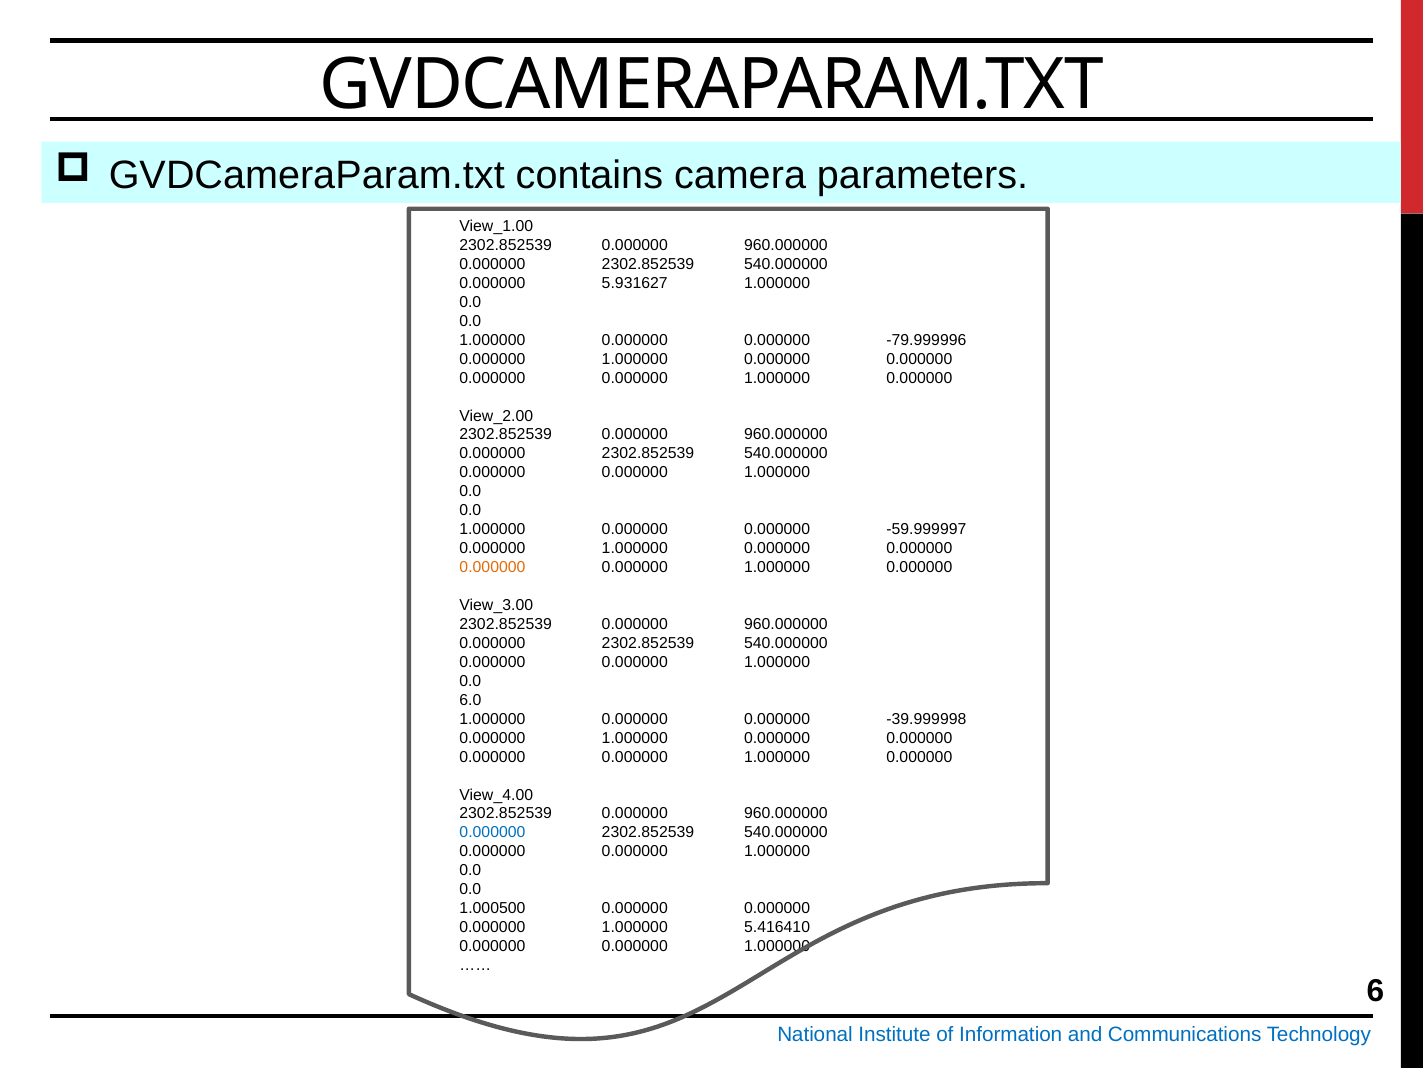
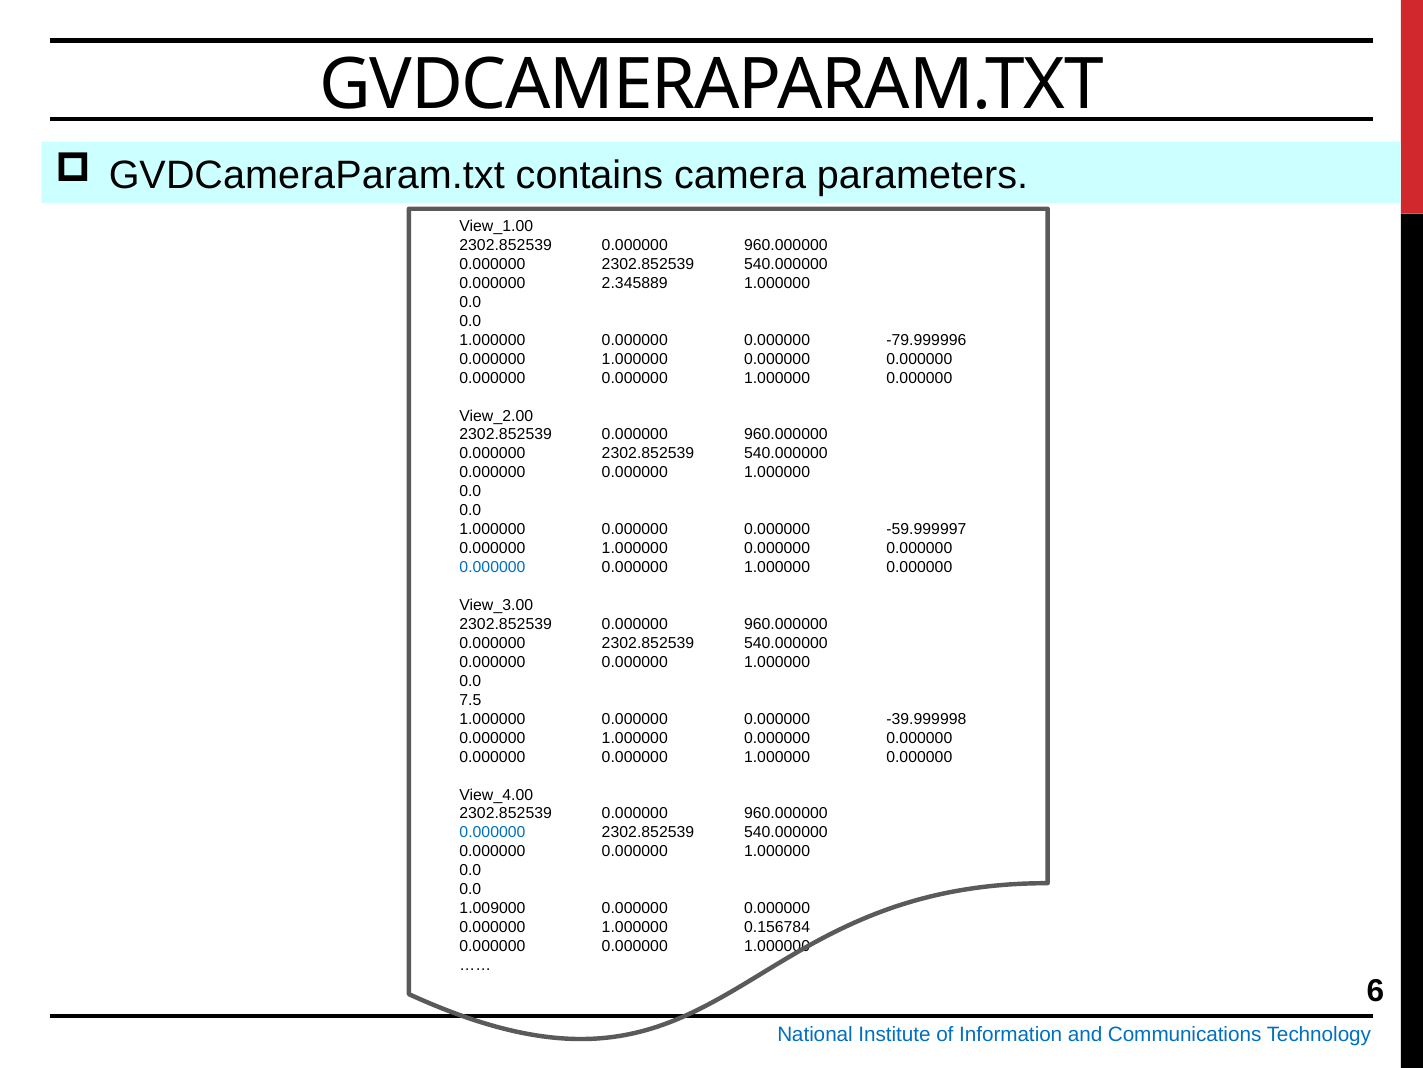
5.931627: 5.931627 -> 2.345889
0.000000 at (492, 567) colour: orange -> blue
6.0: 6.0 -> 7.5
1.000500: 1.000500 -> 1.009000
5.416410: 5.416410 -> 0.156784
